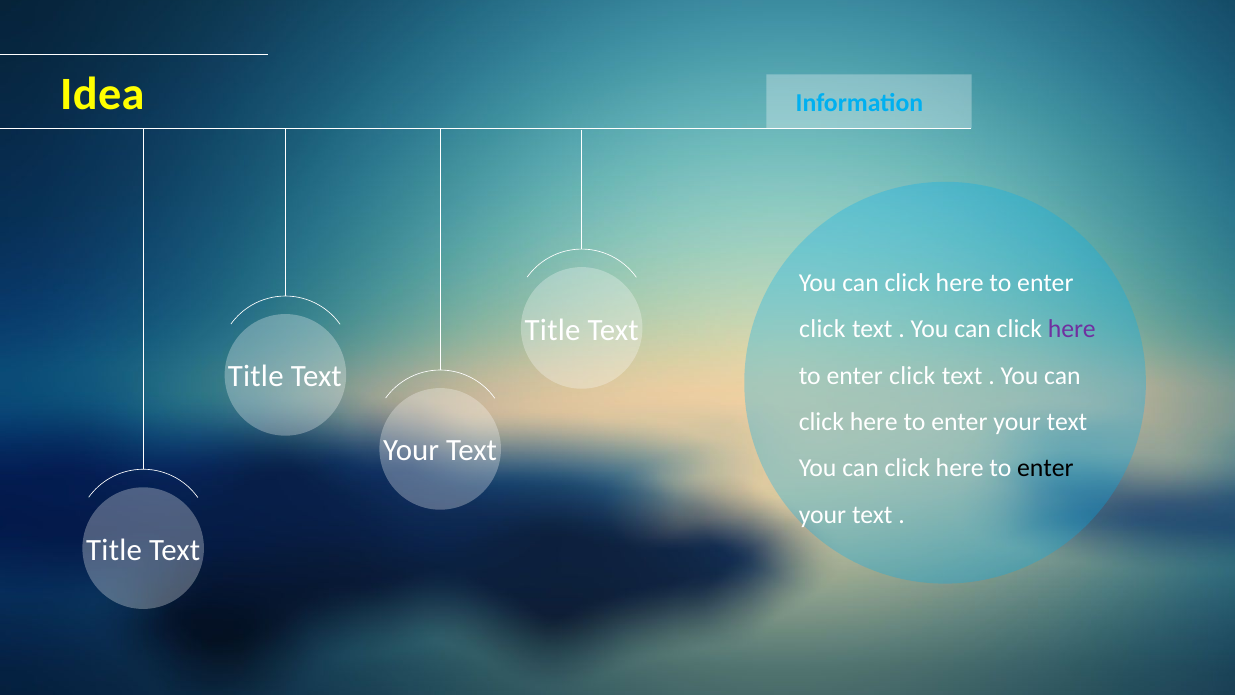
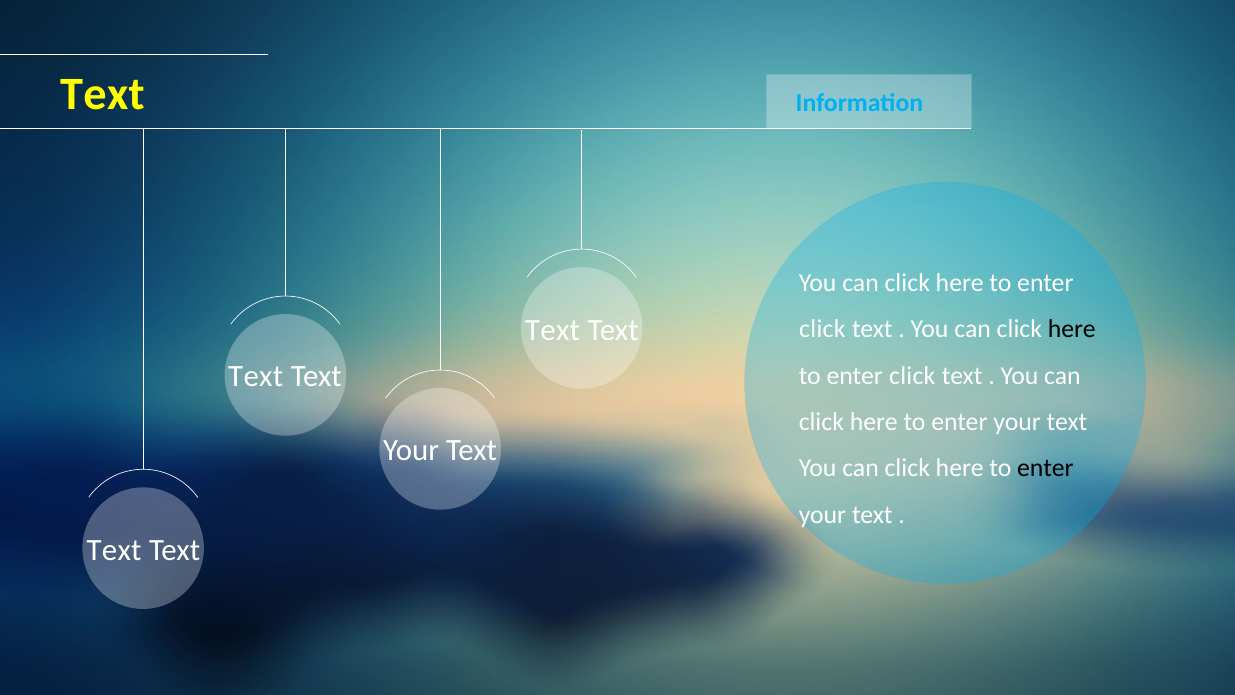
Idea at (102, 94): Idea -> Text
Title at (553, 330): Title -> Text
here at (1072, 329) colour: purple -> black
Title at (256, 377): Title -> Text
Title at (114, 550): Title -> Text
